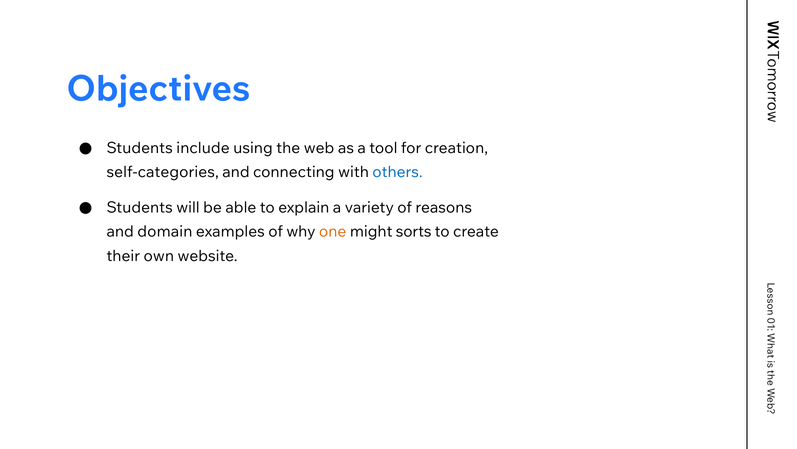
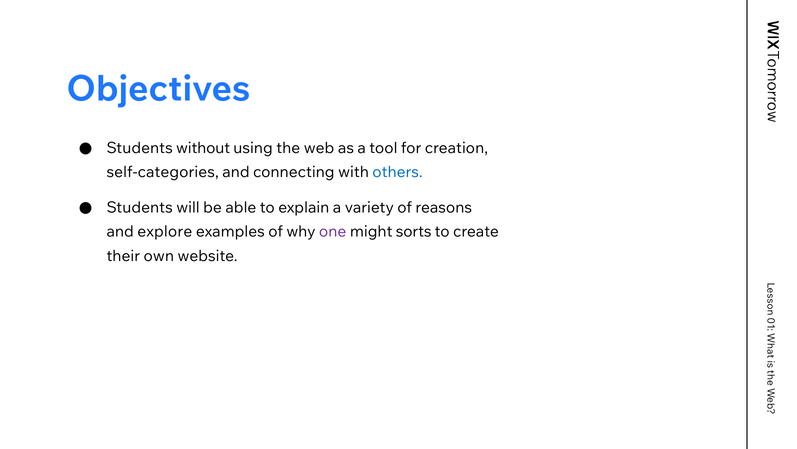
include: include -> without
domain: domain -> explore
one colour: orange -> purple
